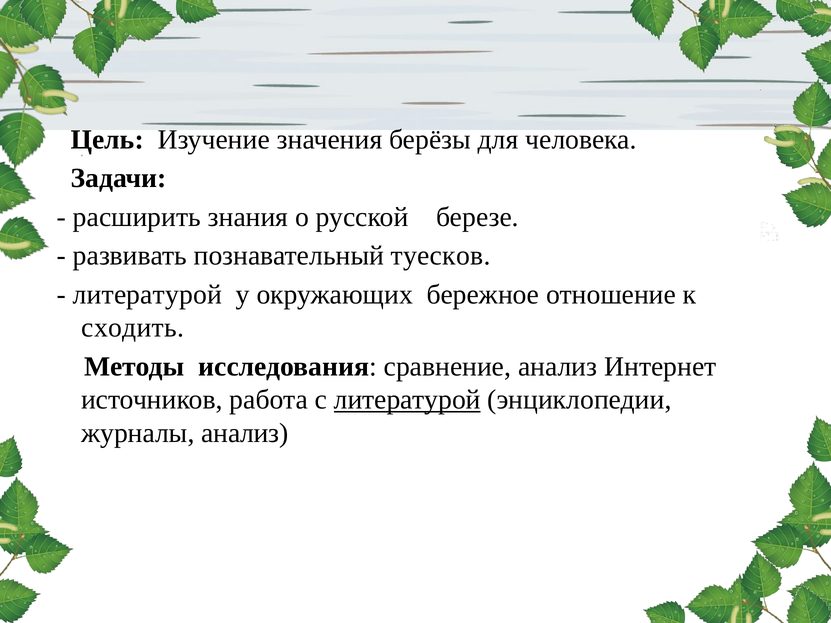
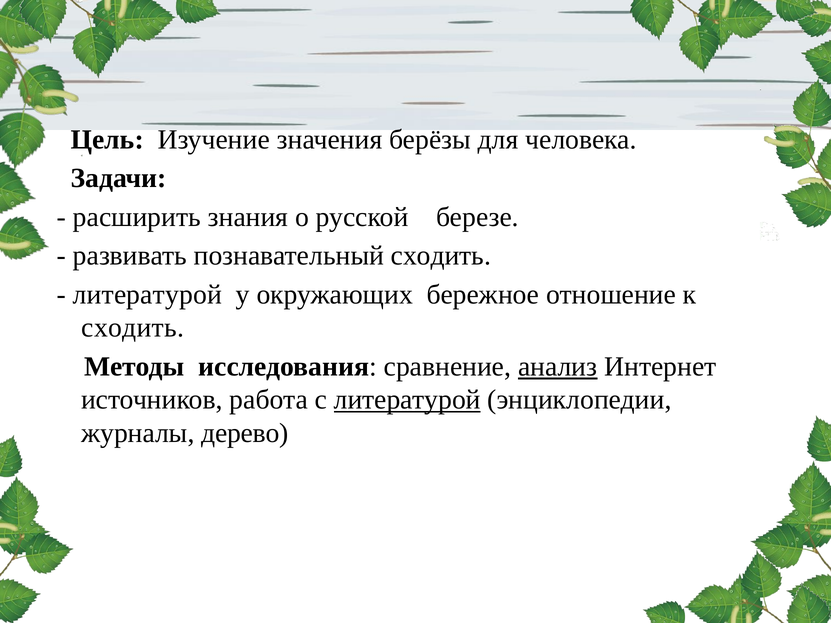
познавательный туесков: туесков -> сходить
анализ at (558, 367) underline: none -> present
журналы анализ: анализ -> дерево
